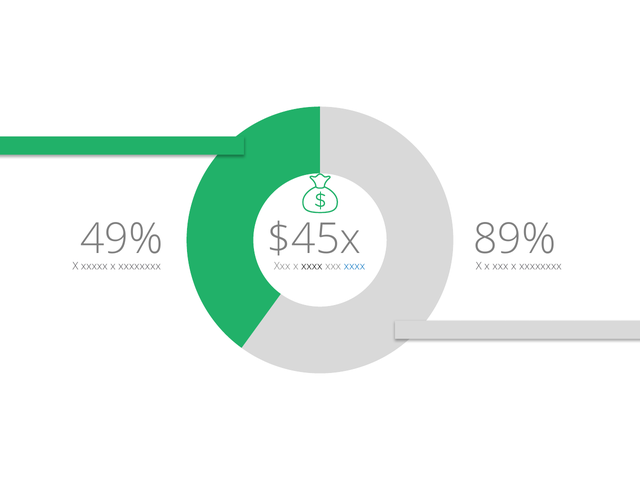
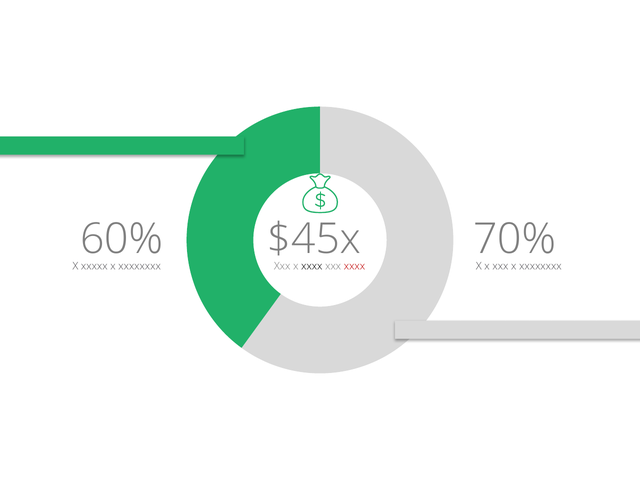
49%: 49% -> 60%
89%: 89% -> 70%
xxxx at (354, 266) colour: blue -> red
